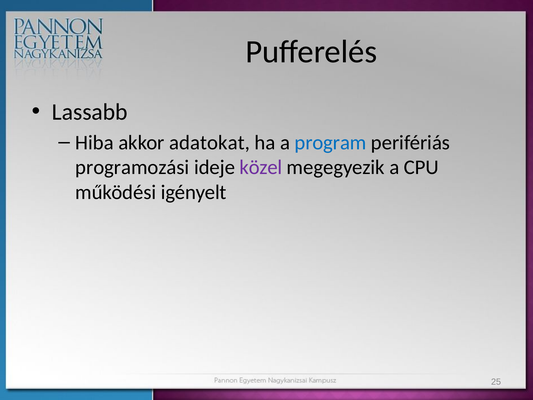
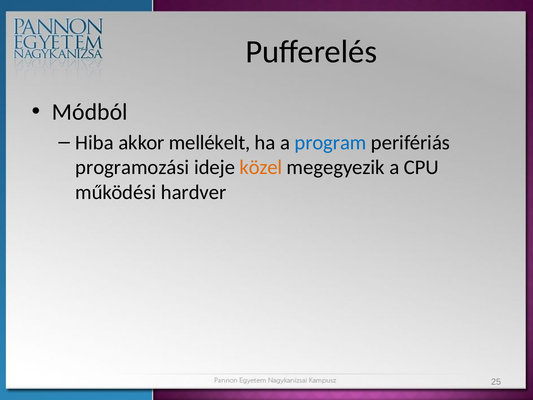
Lassabb: Lassabb -> Módból
adatokat: adatokat -> mellékelt
közel colour: purple -> orange
igényelt: igényelt -> hardver
